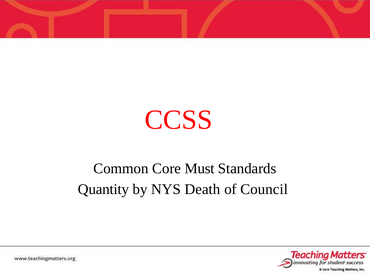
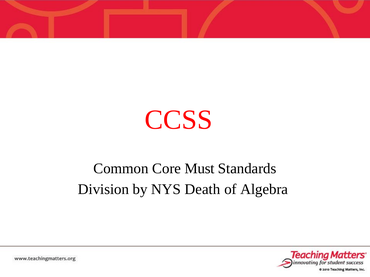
Quantity: Quantity -> Division
Council: Council -> Algebra
